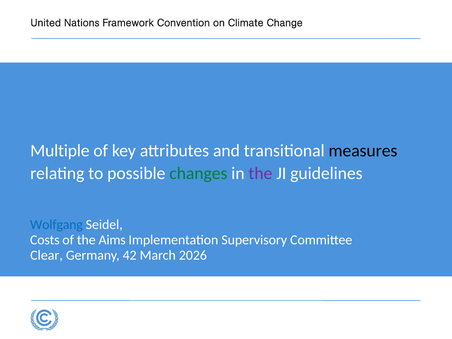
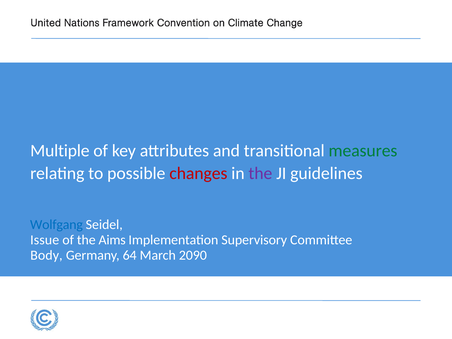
measures colour: black -> green
changes colour: green -> red
Costs: Costs -> Issue
Clear: Clear -> Body
42: 42 -> 64
2026: 2026 -> 2090
